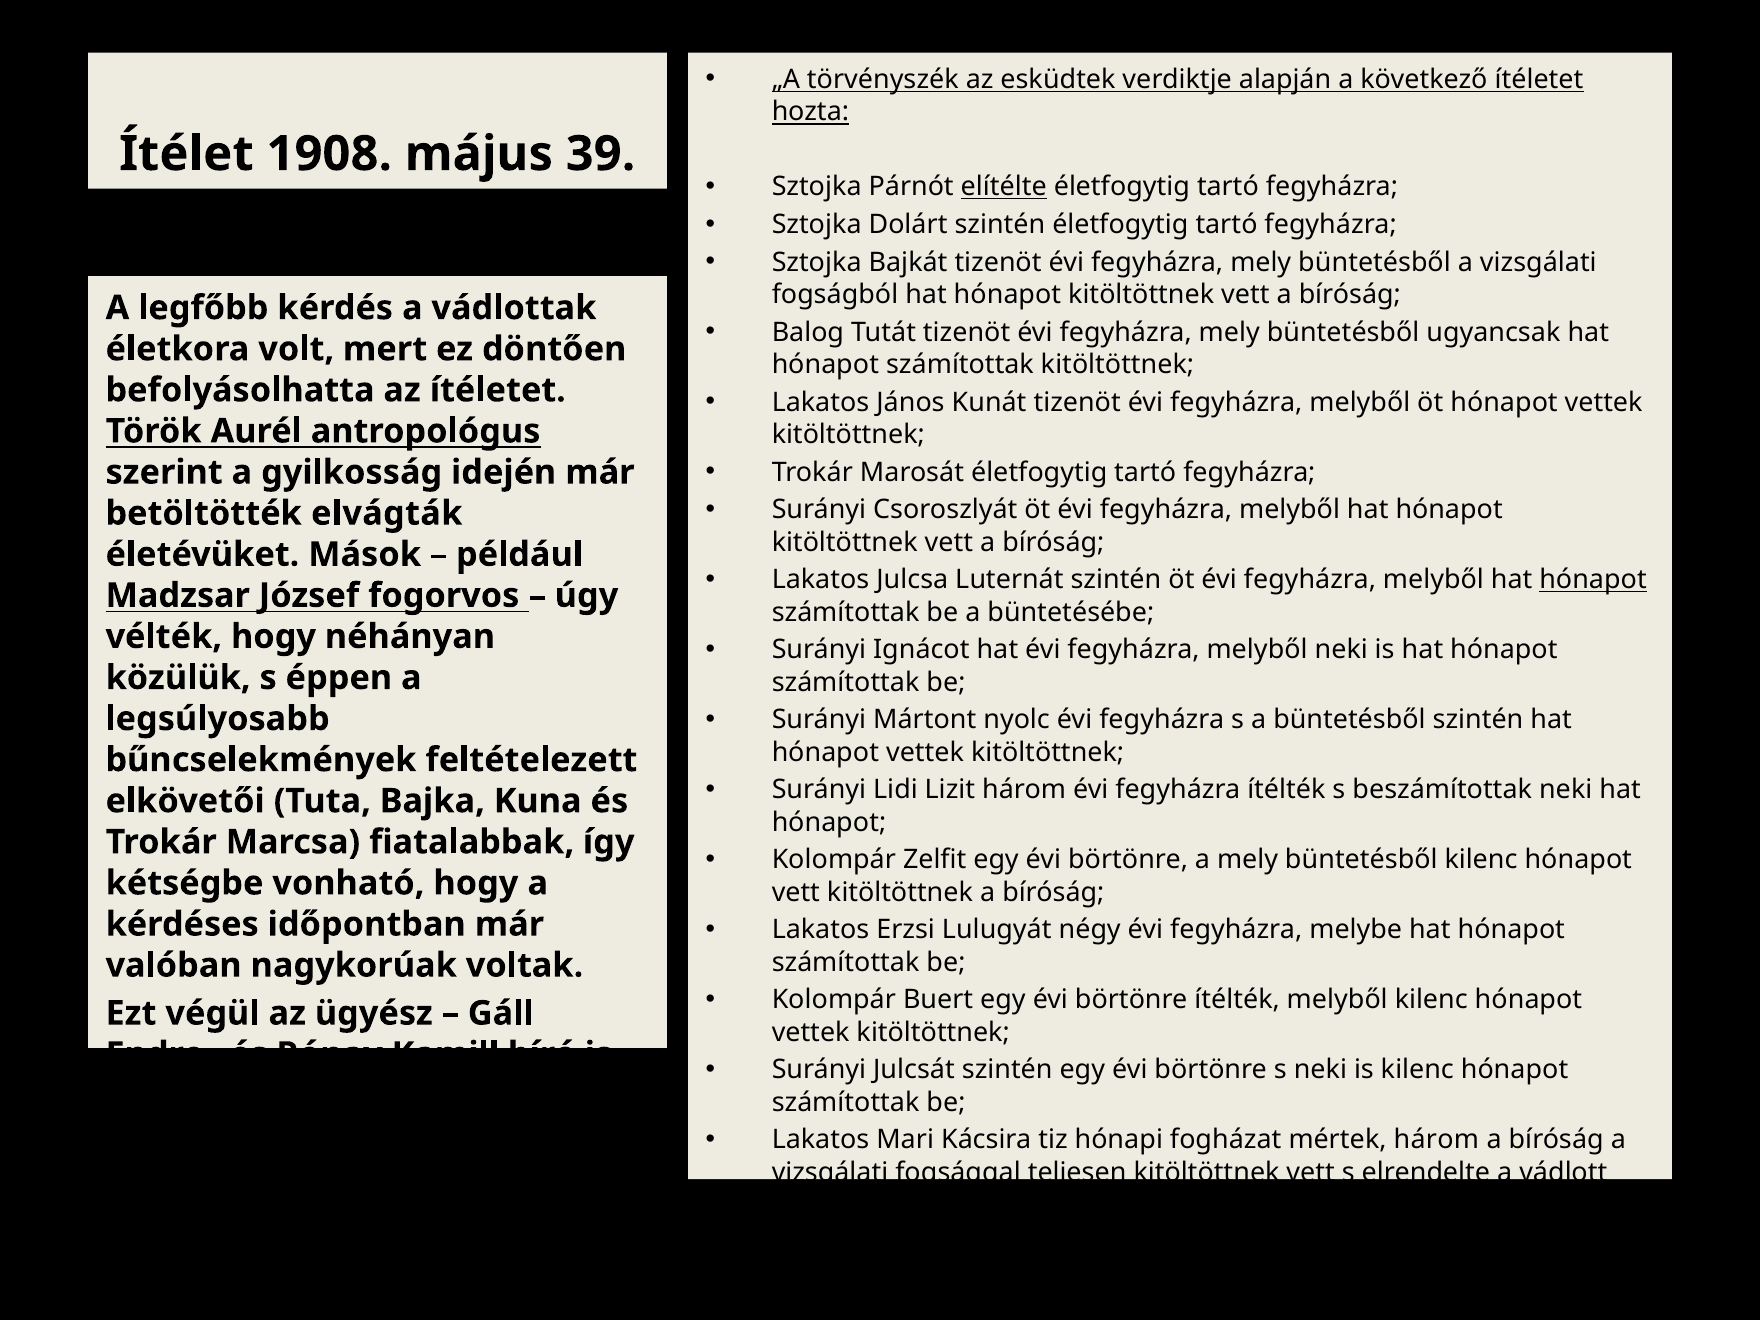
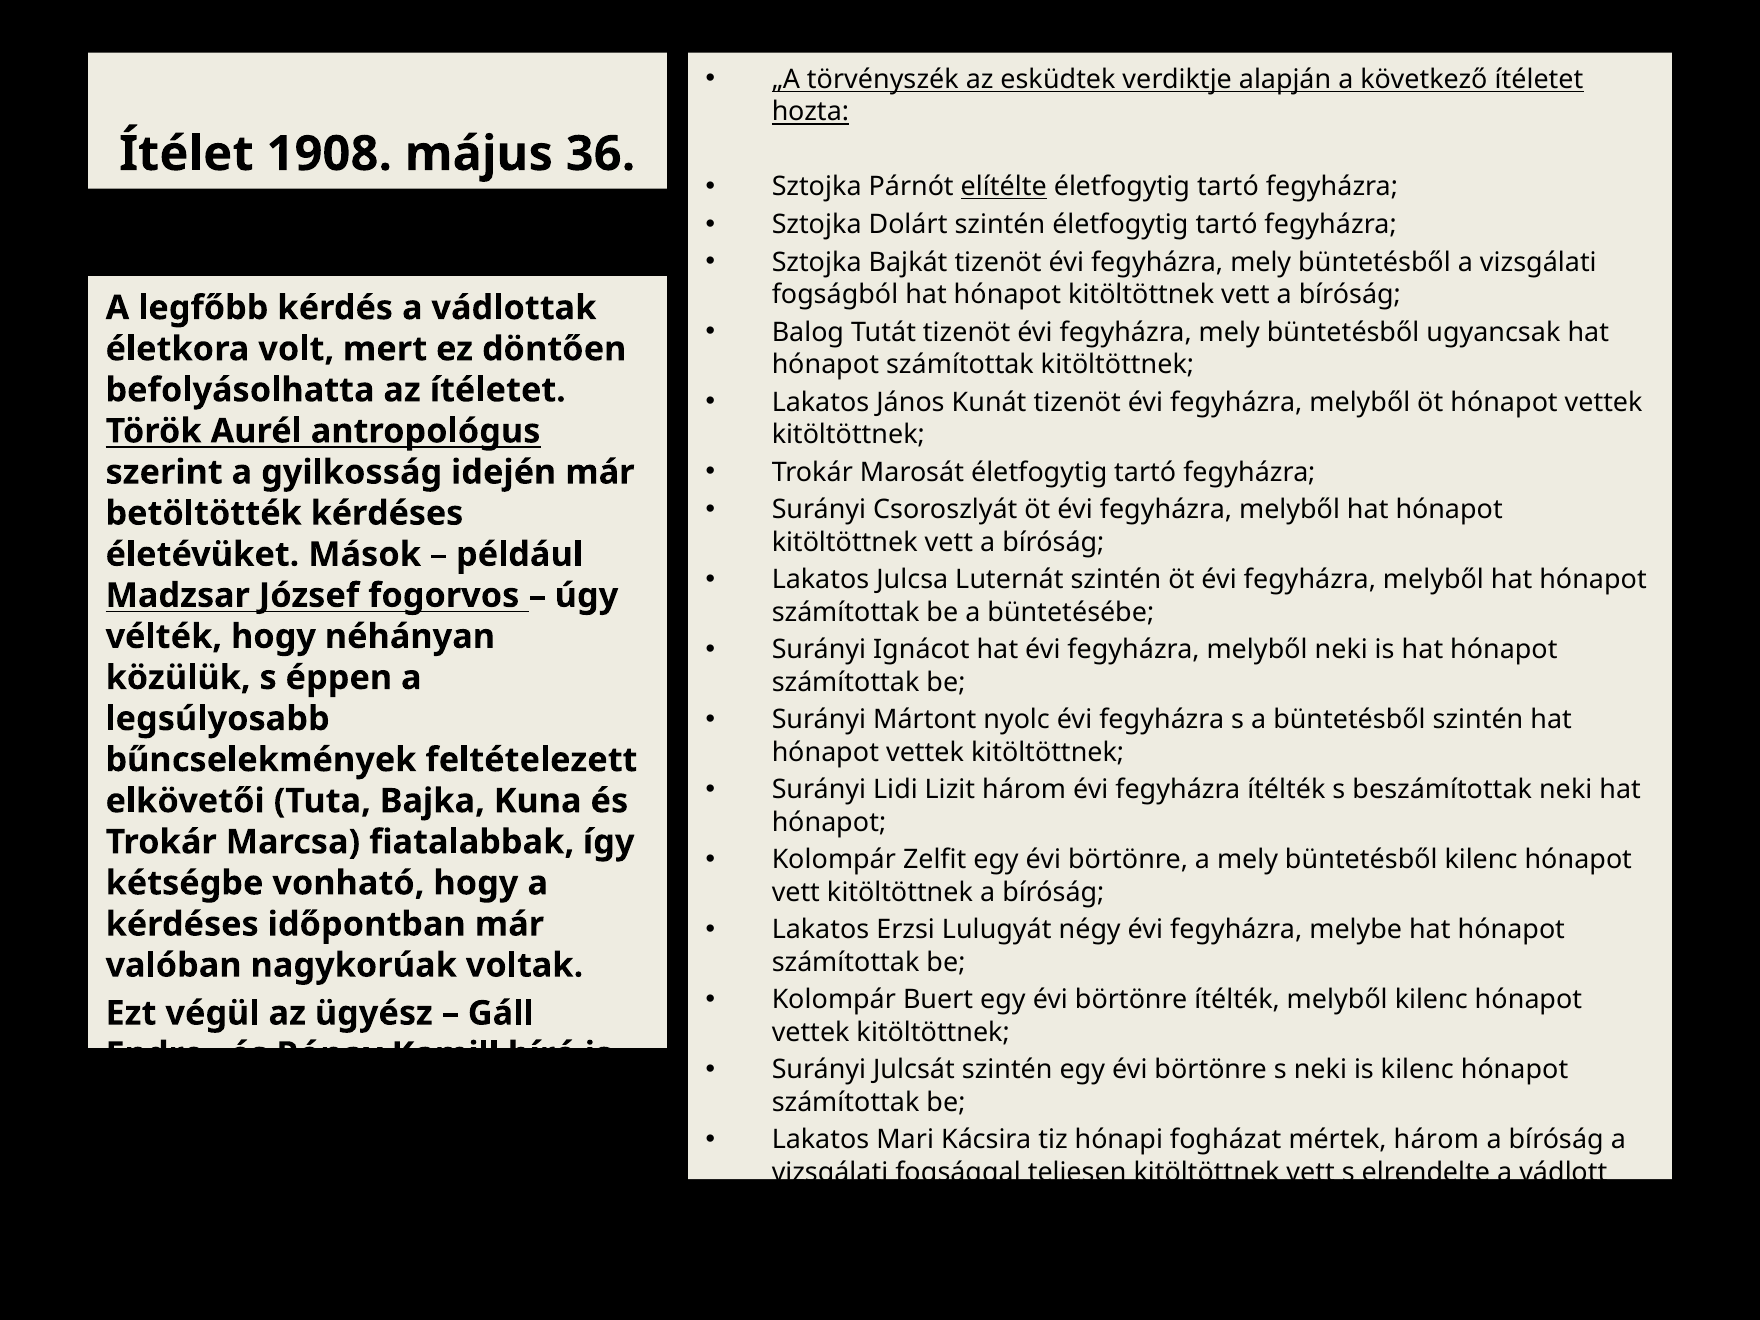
39: 39 -> 36
betöltötték elvágták: elvágták -> kérdéses
hónapot at (1593, 580) underline: present -> none
